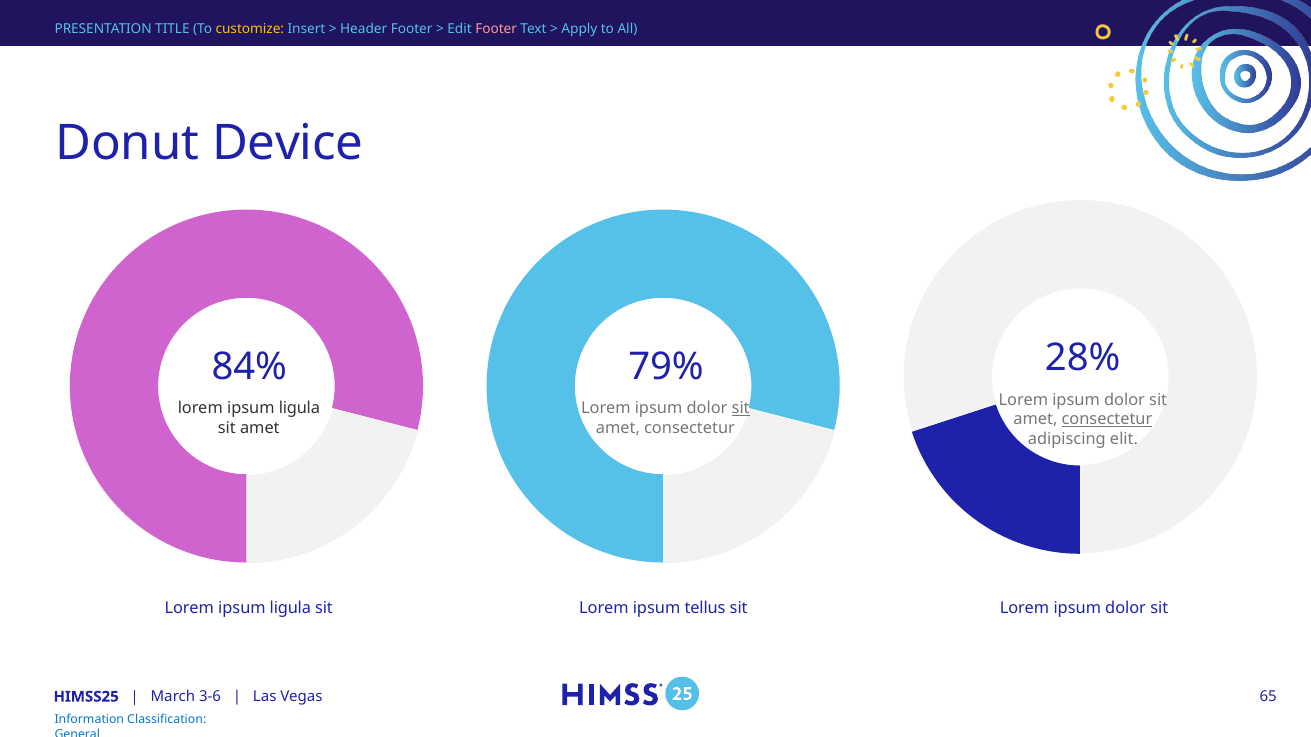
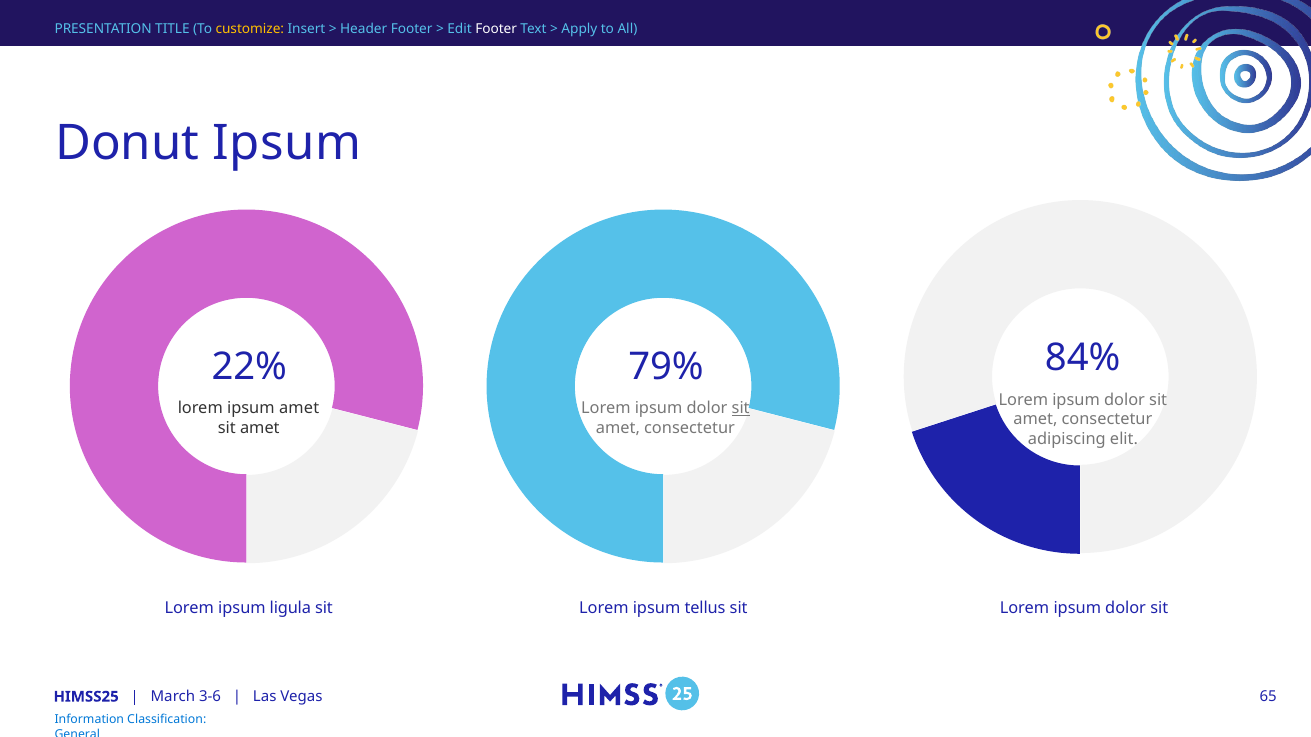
Footer at (496, 29) colour: pink -> white
Donut Device: Device -> Ipsum
28%: 28% -> 84%
84%: 84% -> 22%
ligula at (299, 409): ligula -> amet
consectetur at (1107, 420) underline: present -> none
